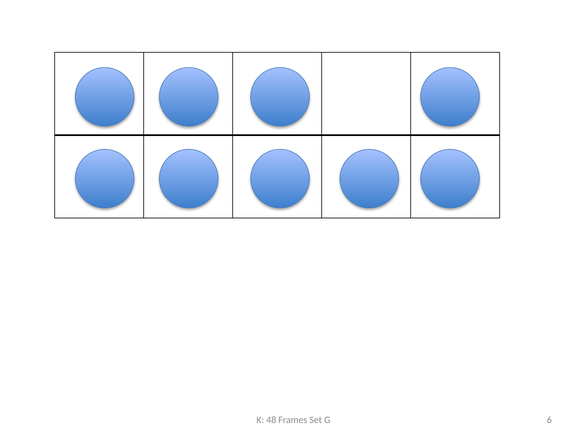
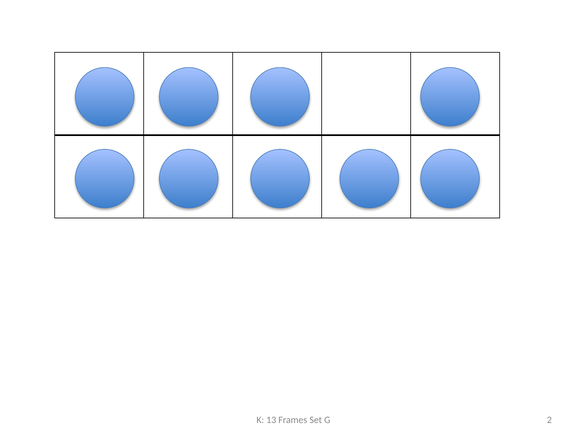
48: 48 -> 13
6: 6 -> 2
